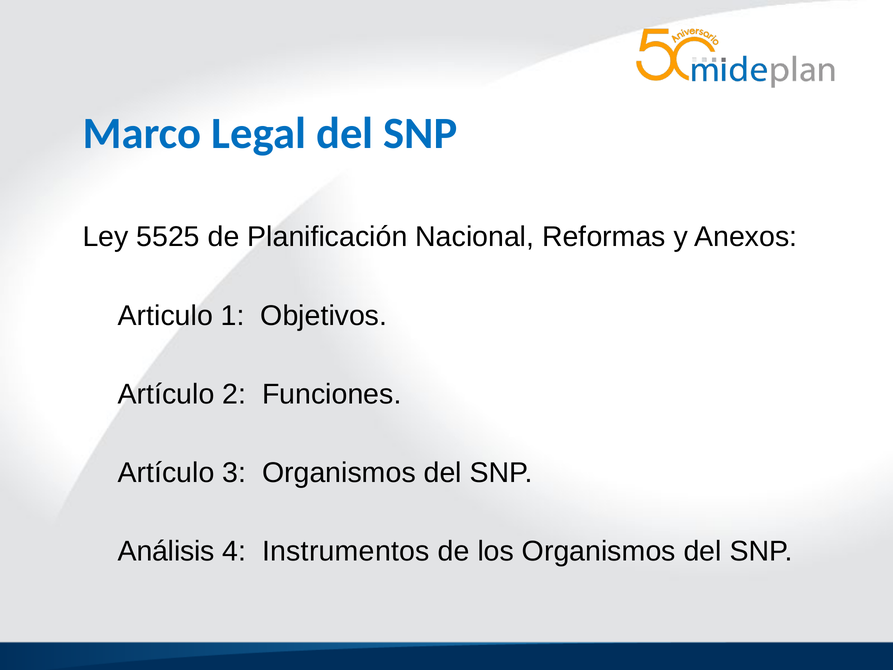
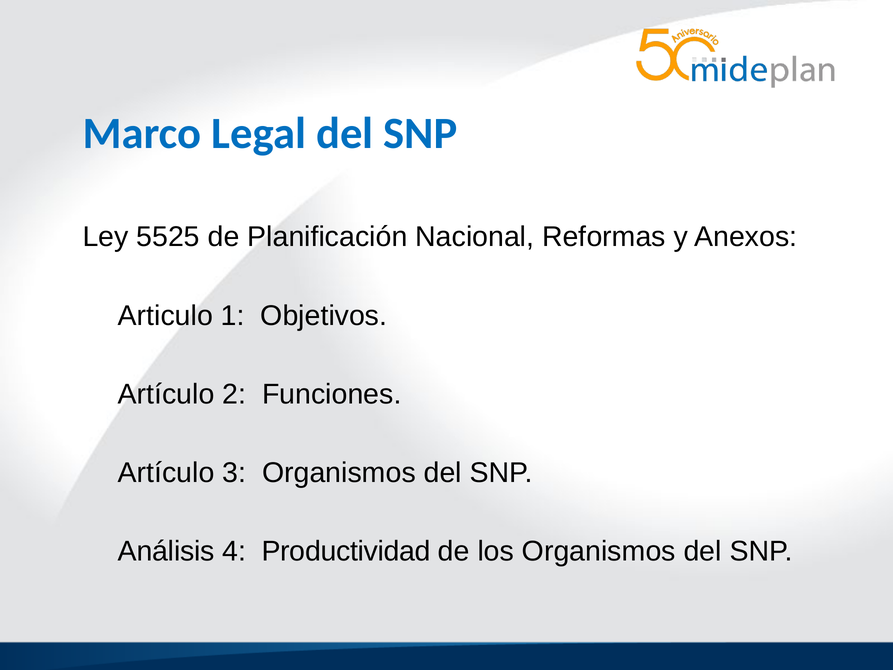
Instrumentos: Instrumentos -> Productividad
